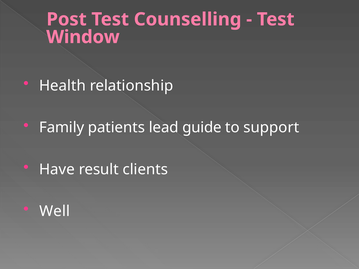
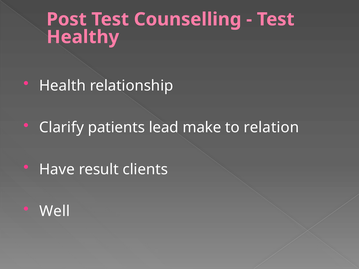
Window: Window -> Healthy
Family: Family -> Clarify
guide: guide -> make
support: support -> relation
